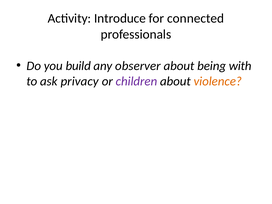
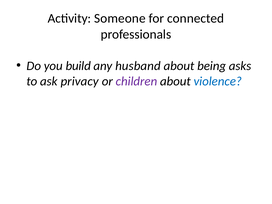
Introduce: Introduce -> Someone
observer: observer -> husband
with: with -> asks
violence colour: orange -> blue
